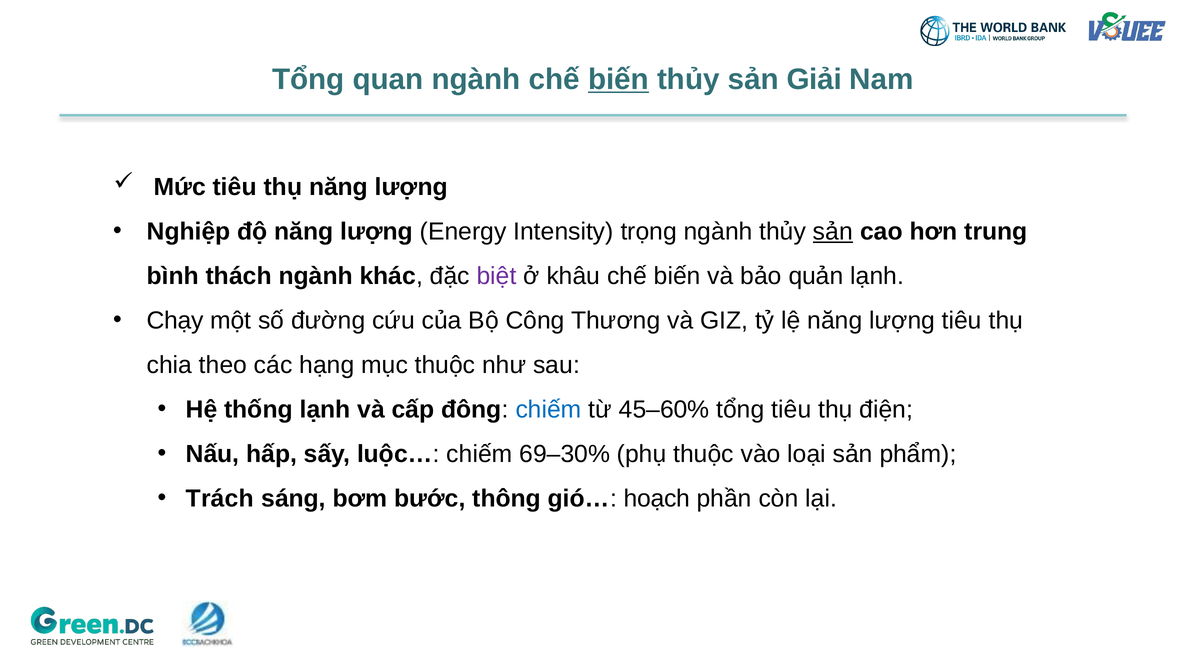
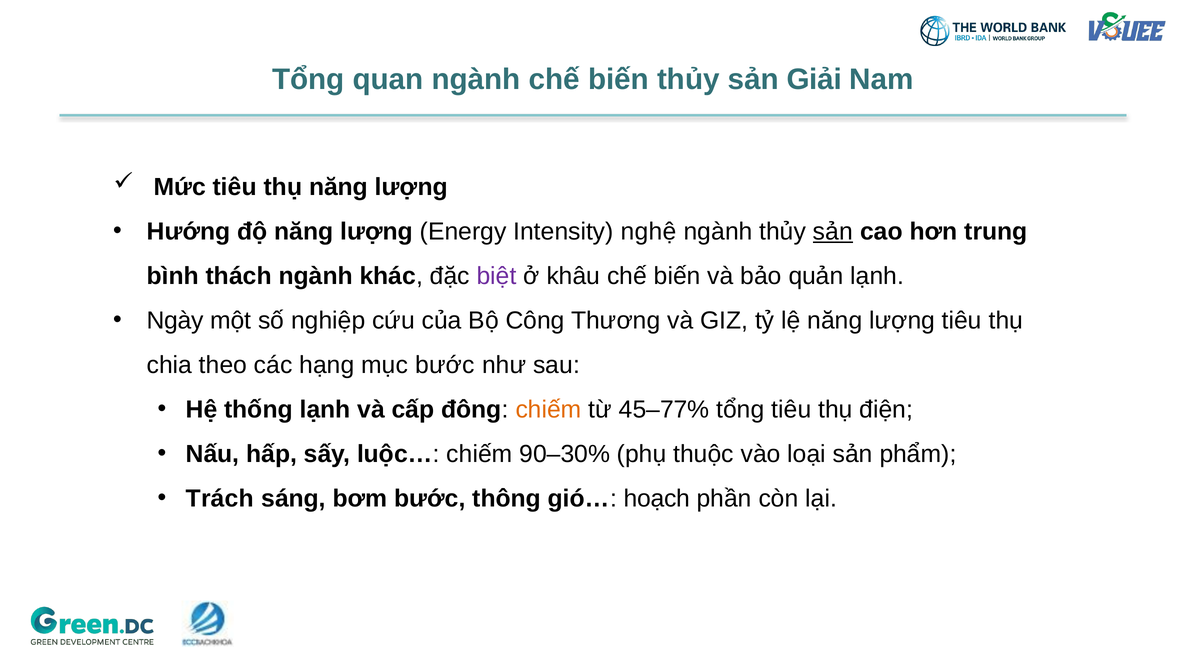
biến at (618, 80) underline: present -> none
Nghiệp: Nghiệp -> Hướng
trọng: trọng -> nghệ
Chạy: Chạy -> Ngày
đường: đường -> nghiệp
mục thuộc: thuộc -> bước
chiếm at (549, 409) colour: blue -> orange
45–60%: 45–60% -> 45–77%
69–30%: 69–30% -> 90–30%
